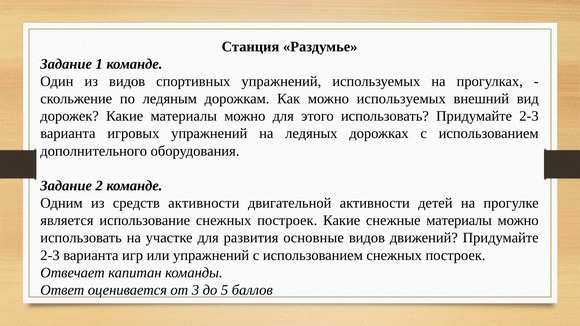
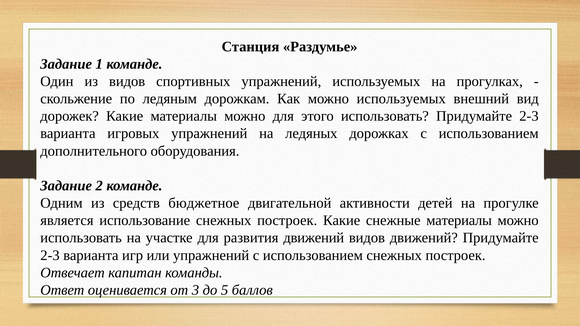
средств активности: активности -> бюджетное
развития основные: основные -> движений
